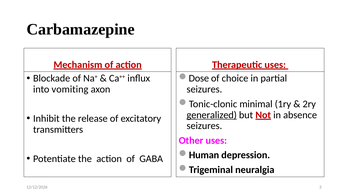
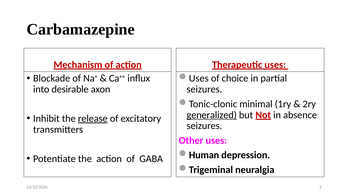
Dose at (199, 78): Dose -> Uses
vomiting: vomiting -> desirable
release underline: none -> present
